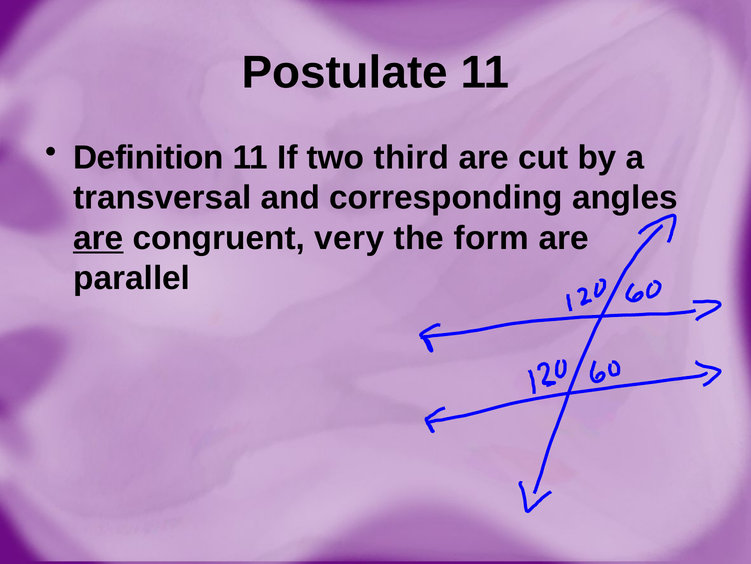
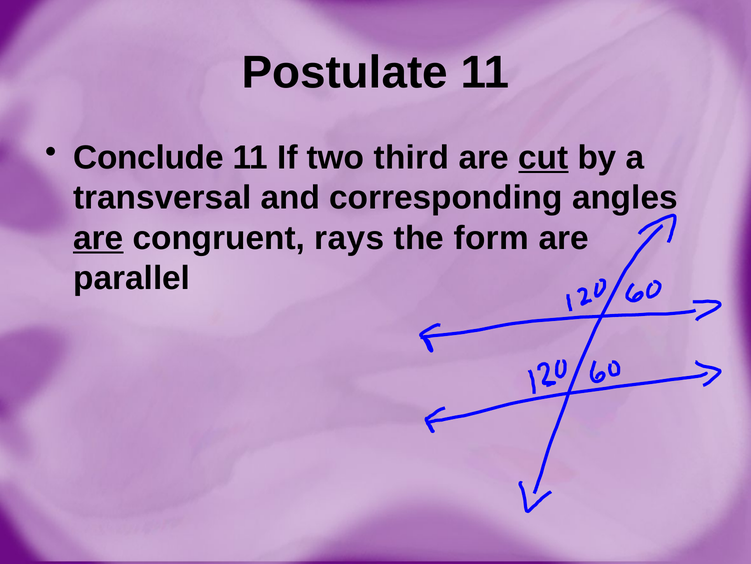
Definition: Definition -> Conclude
cut underline: none -> present
very: very -> rays
